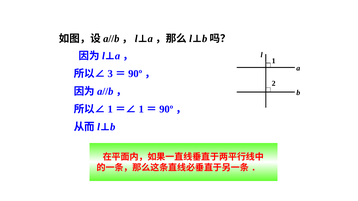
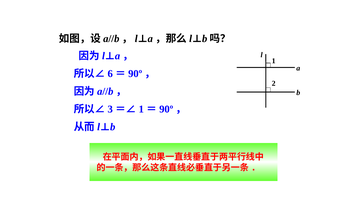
3: 3 -> 6
1 at (110, 109): 1 -> 3
